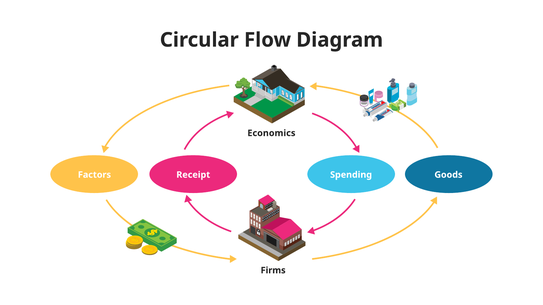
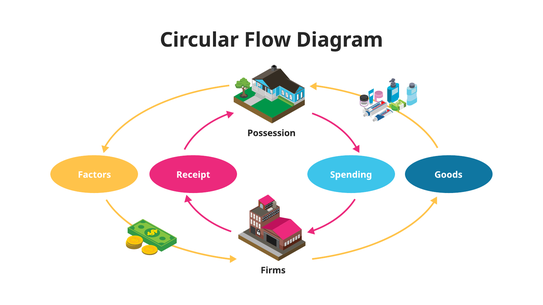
Economics: Economics -> Possession
